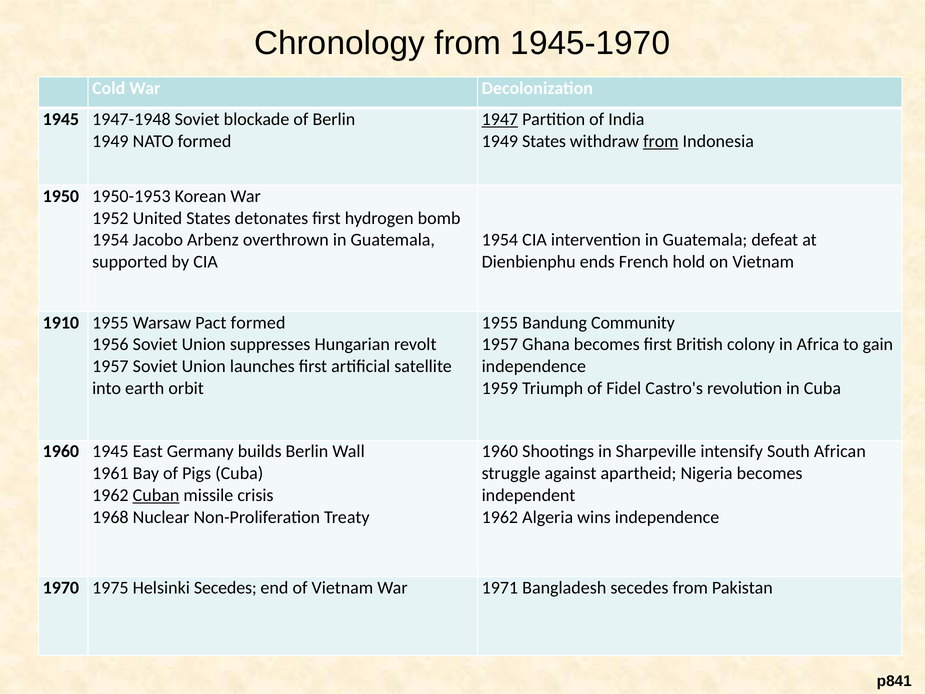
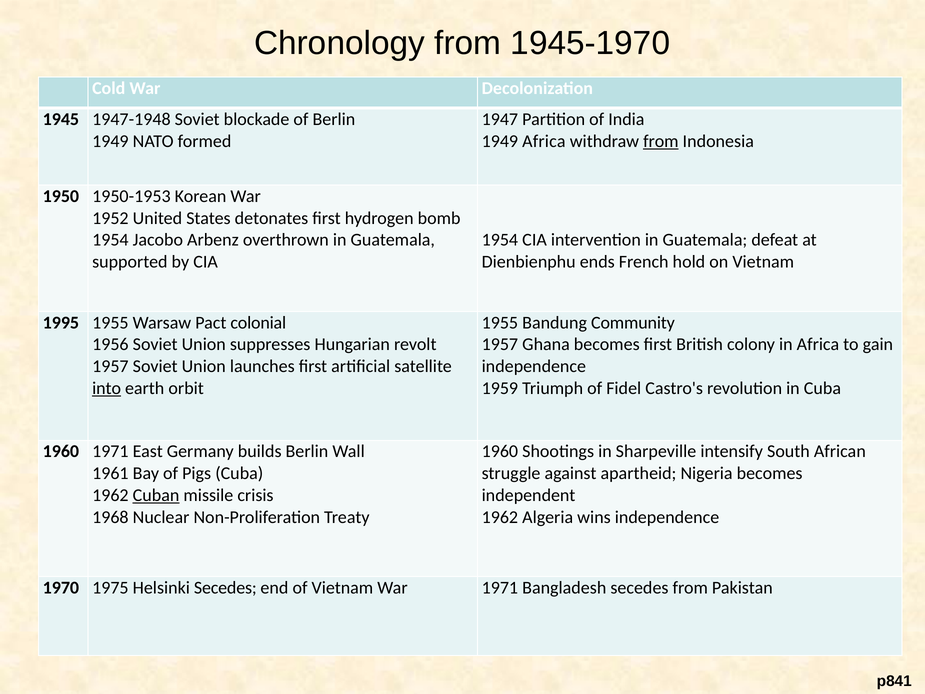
1947 underline: present -> none
1949 States: States -> Africa
1910: 1910 -> 1995
Pact formed: formed -> colonial
into underline: none -> present
1960 1945: 1945 -> 1971
